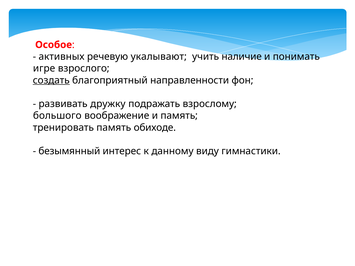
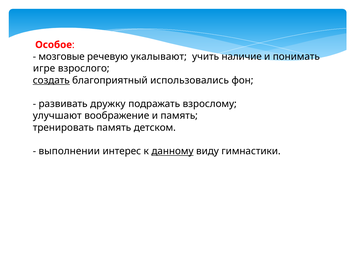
активных: активных -> мозговые
направленности: направленности -> использовались
большого: большого -> улучшают
обиходе: обиходе -> детском
безымянный: безымянный -> выполнении
данному underline: none -> present
